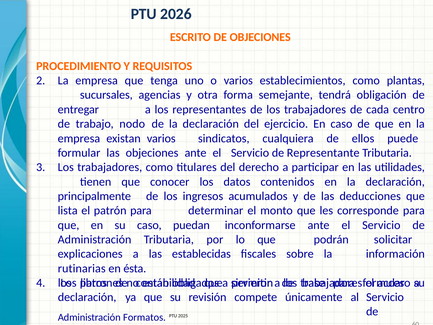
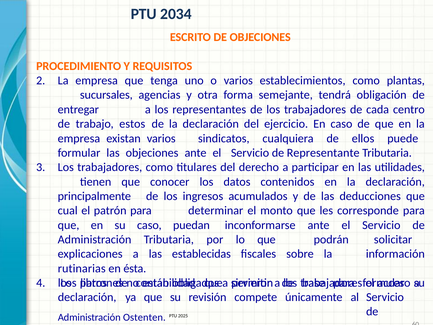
2026: 2026 -> 2034
nodo: nodo -> estos
lista: lista -> cual
Formatos: Formatos -> Ostenten
